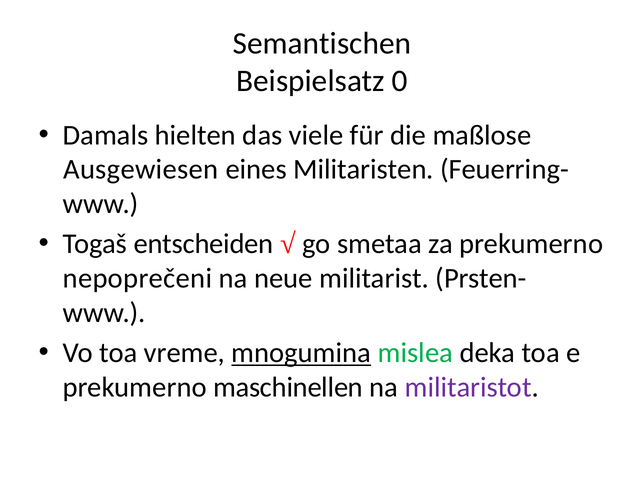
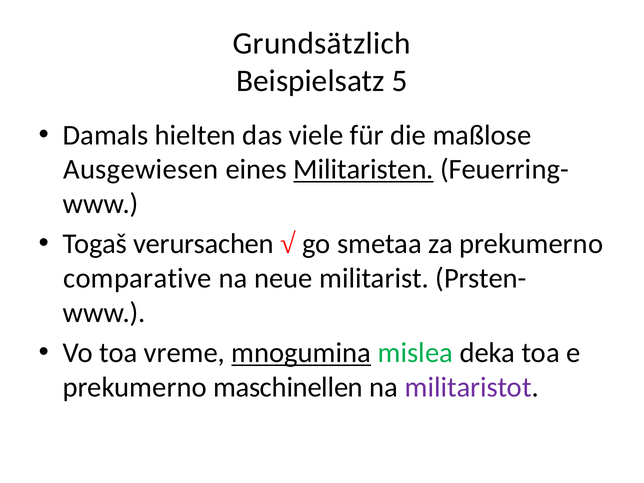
Semantischen: Semantischen -> Grundsätzlich
0: 0 -> 5
Militaristen underline: none -> present
entscheiden: entscheiden -> verursachen
nepoprečeni: nepoprečeni -> comparative
